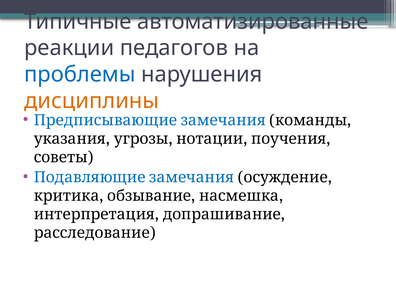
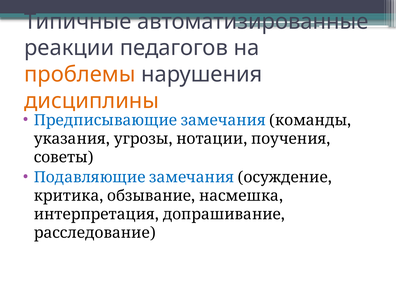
проблемы colour: blue -> orange
